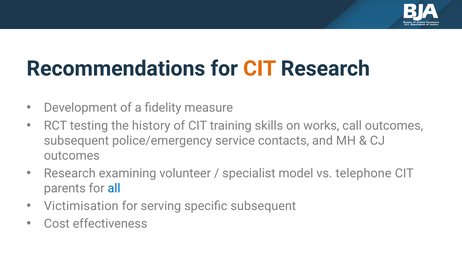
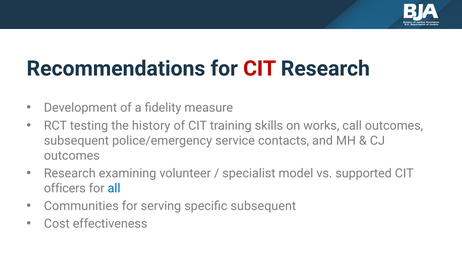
CIT at (260, 69) colour: orange -> red
telephone: telephone -> supported
parents: parents -> officers
Victimisation: Victimisation -> Communities
